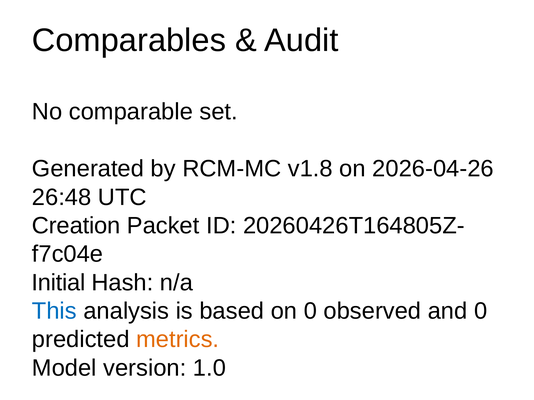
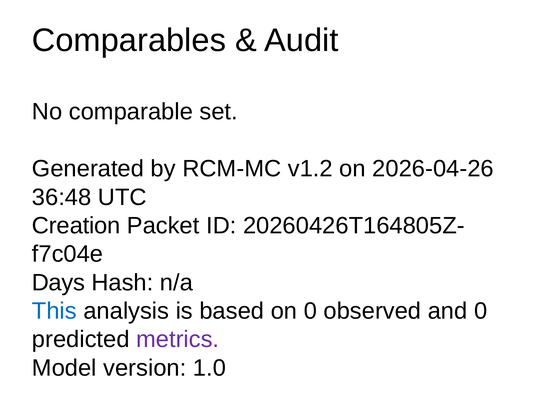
v1.8: v1.8 -> v1.2
26:48: 26:48 -> 36:48
Initial: Initial -> Days
metrics colour: orange -> purple
